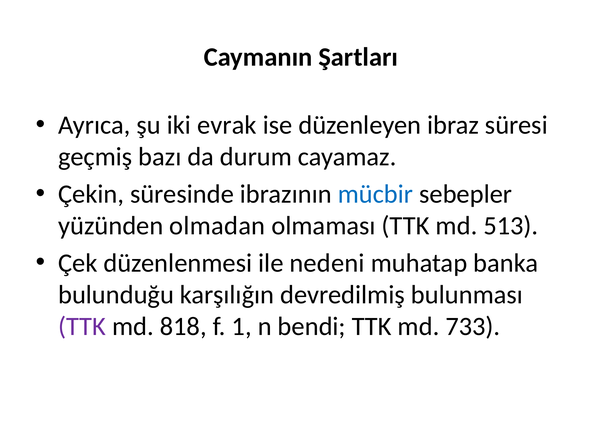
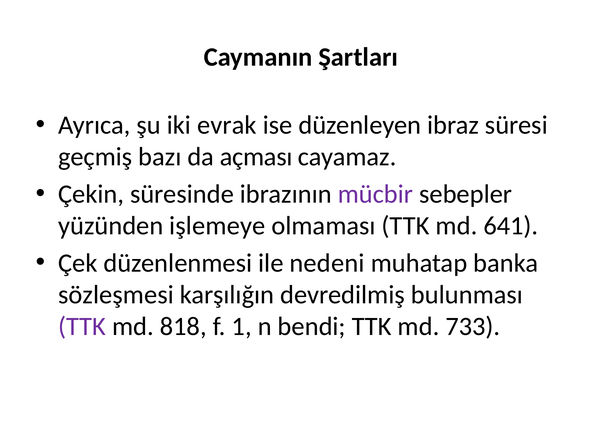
durum: durum -> açması
mücbir colour: blue -> purple
olmadan: olmadan -> işlemeye
513: 513 -> 641
bulunduğu: bulunduğu -> sözleşmesi
